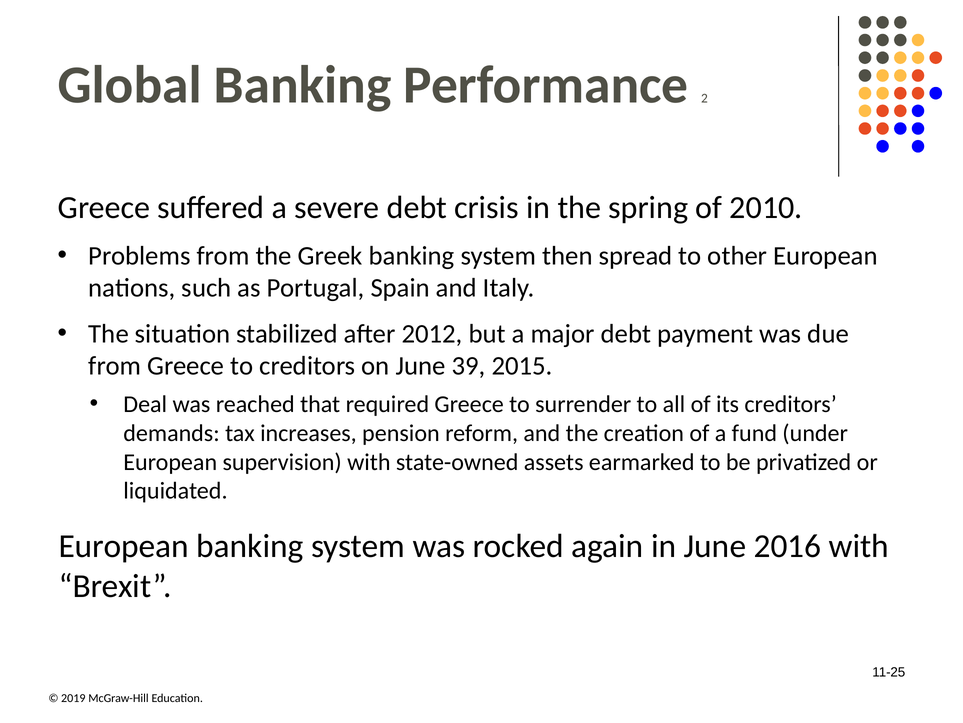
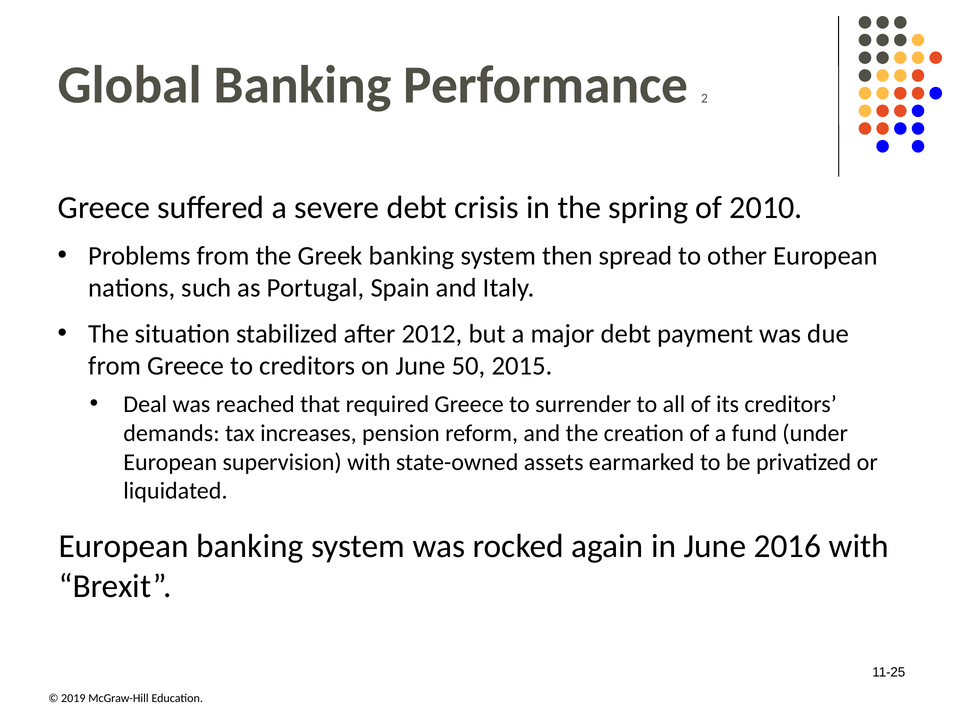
39: 39 -> 50
